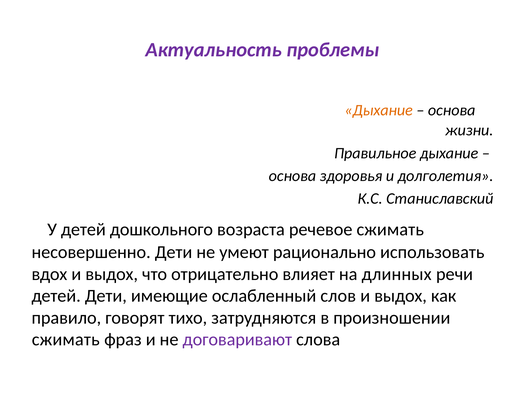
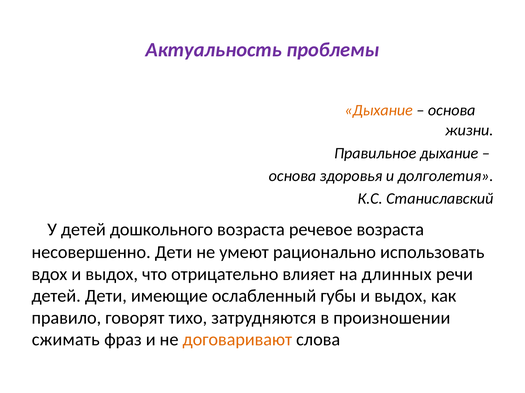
речевое сжимать: сжимать -> возраста
слов: слов -> губы
договаривают colour: purple -> orange
